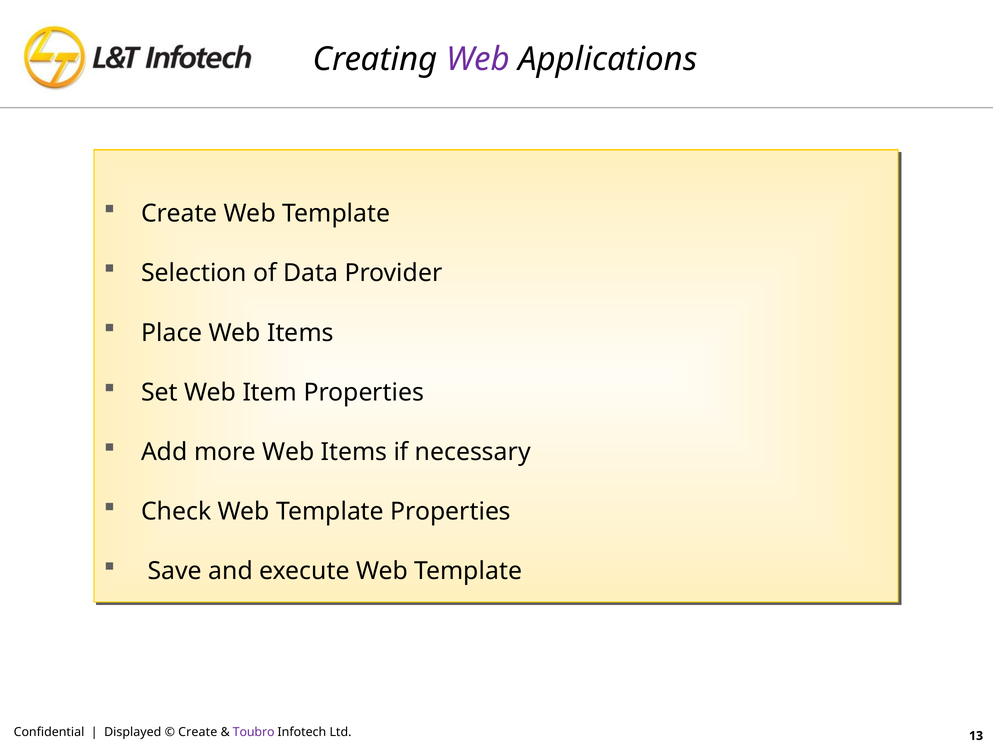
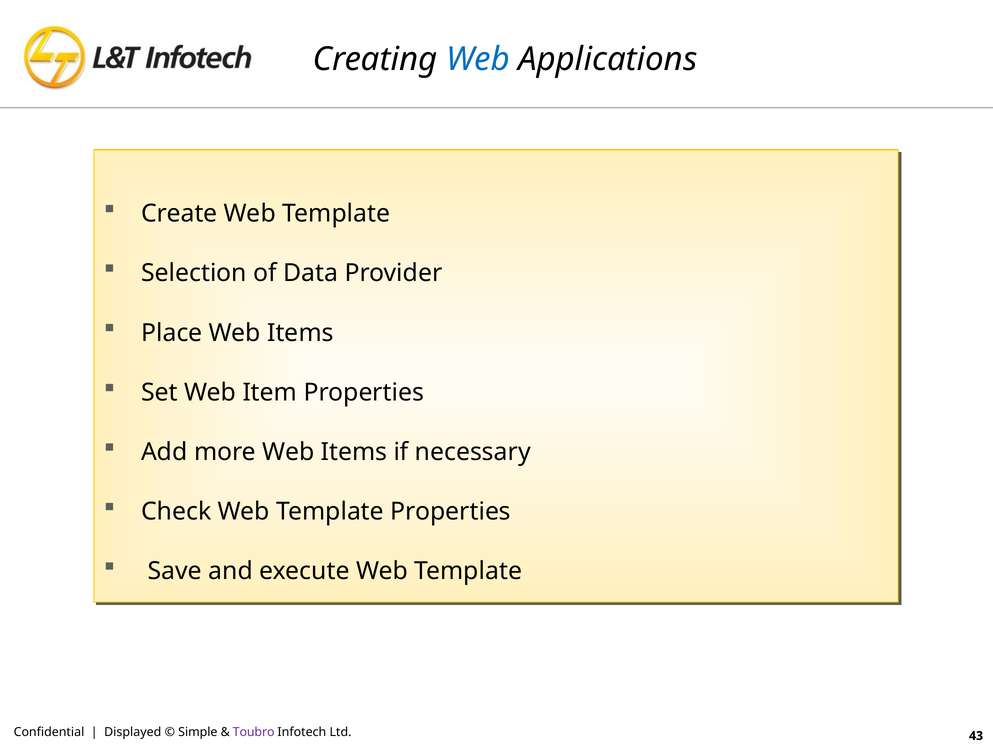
Web at (478, 59) colour: purple -> blue
Create at (198, 732): Create -> Simple
13: 13 -> 43
